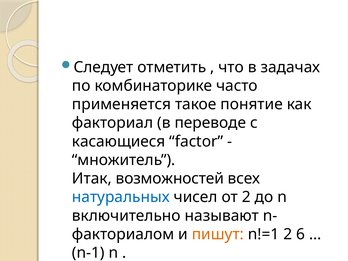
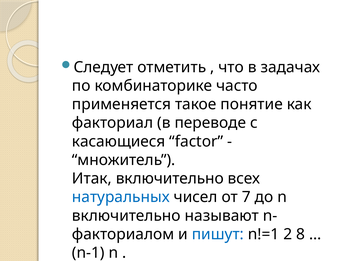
Итак возможностей: возможностей -> включительно
от 2: 2 -> 7
пишут colour: orange -> blue
6: 6 -> 8
